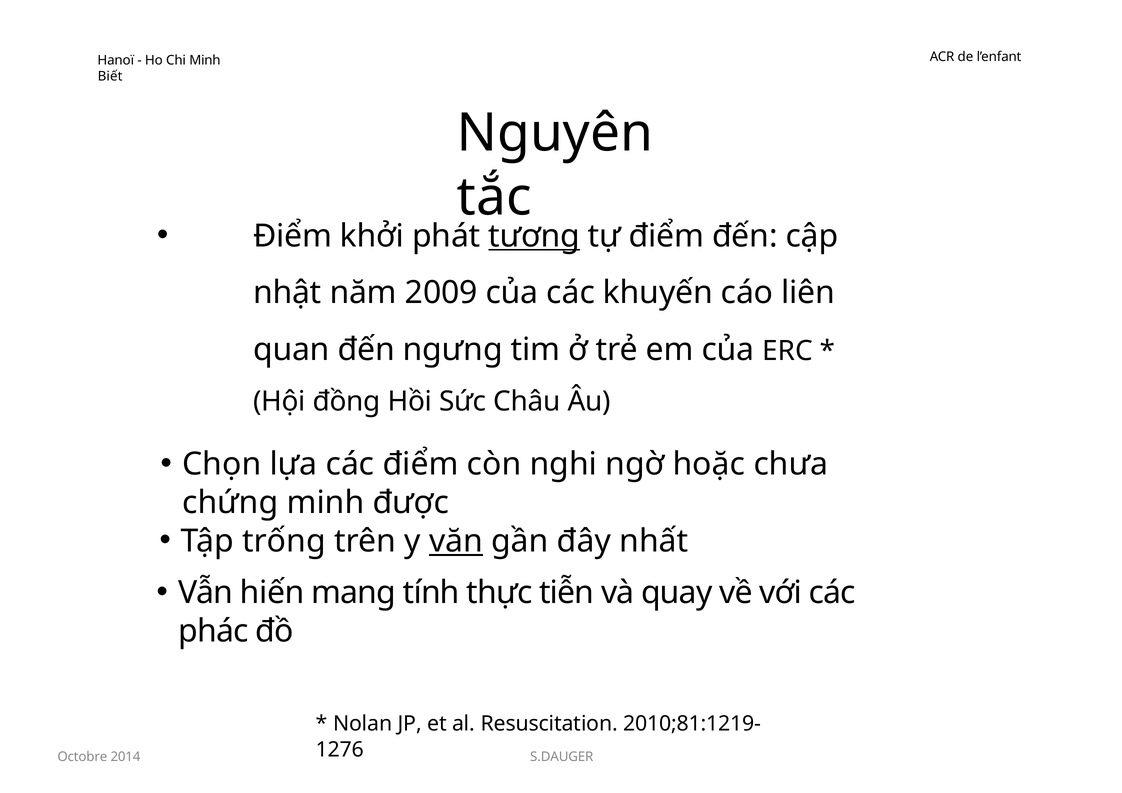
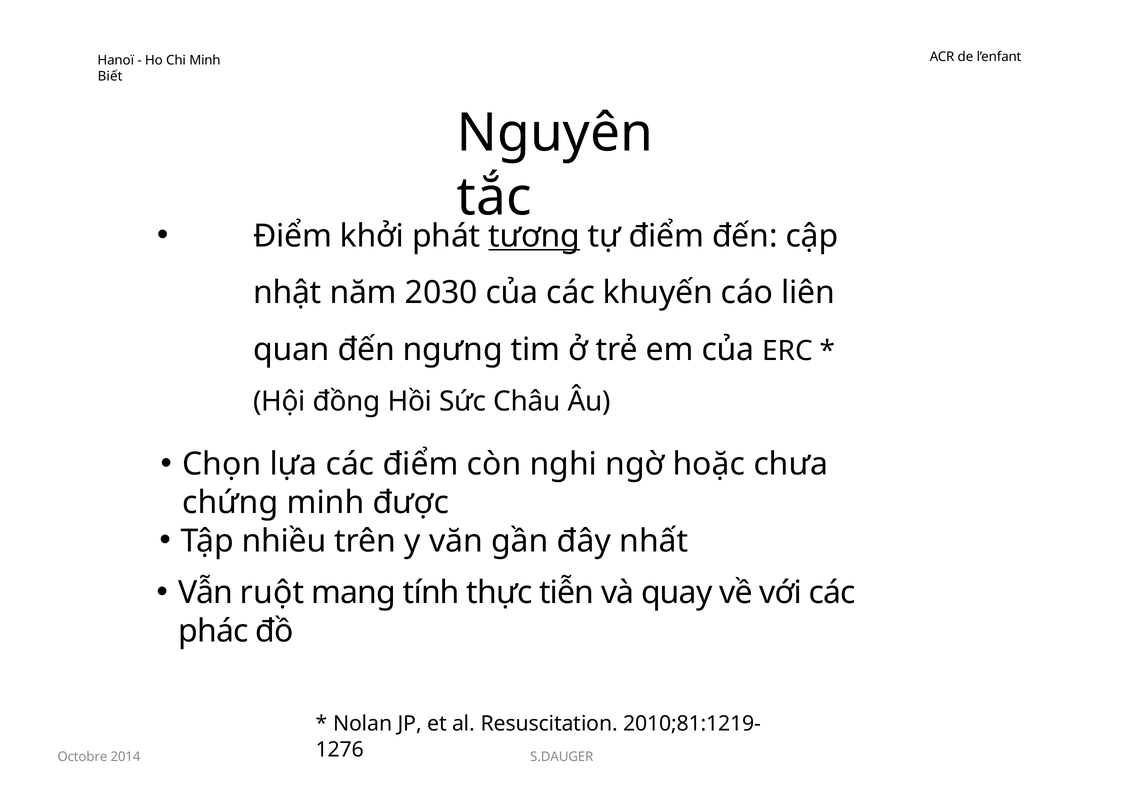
2009: 2009 -> 2030
trống: trống -> nhiều
văn underline: present -> none
hiến: hiến -> ruột
